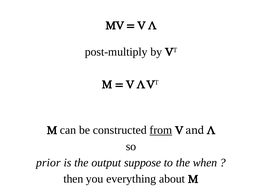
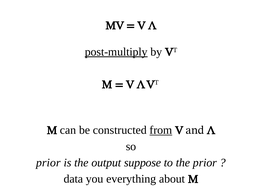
post-multiply underline: none -> present
the when: when -> prior
then: then -> data
